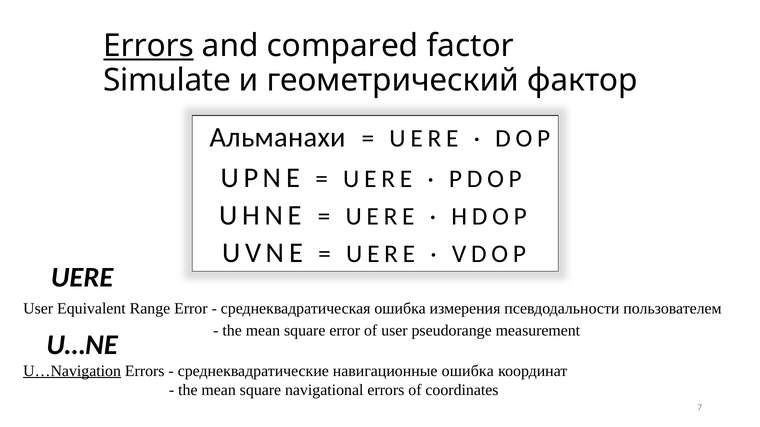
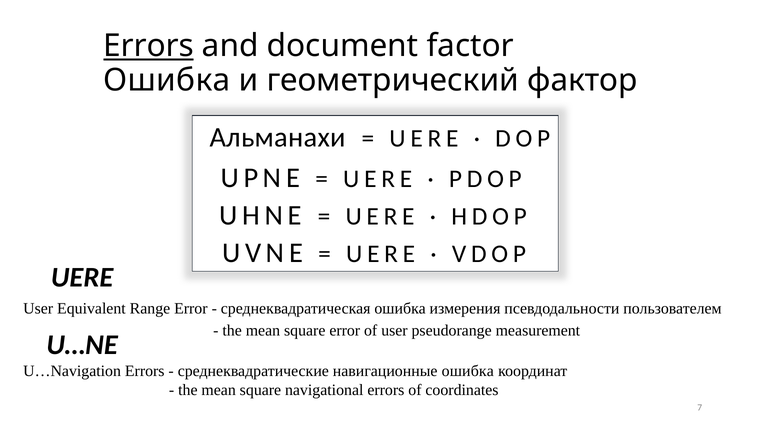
compared: compared -> document
Simulate at (167, 80): Simulate -> Ошибка
U…Navigation underline: present -> none
